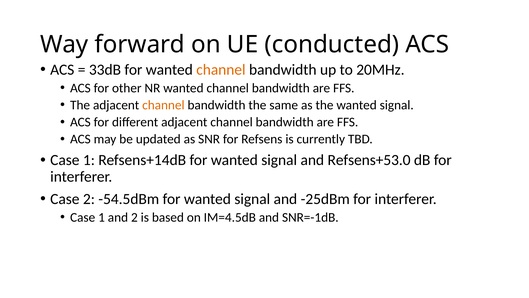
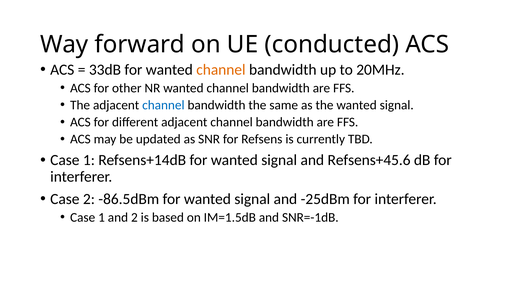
channel at (163, 105) colour: orange -> blue
Refsens+53.0: Refsens+53.0 -> Refsens+45.6
-54.5dBm: -54.5dBm -> -86.5dBm
IM=4.5dB: IM=4.5dB -> IM=1.5dB
